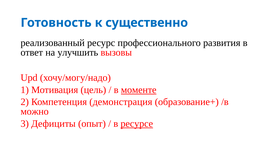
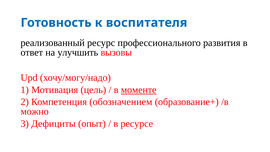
существенно: существенно -> воспитателя
демонстрация: демонстрация -> обозначением
ресурсе underline: present -> none
